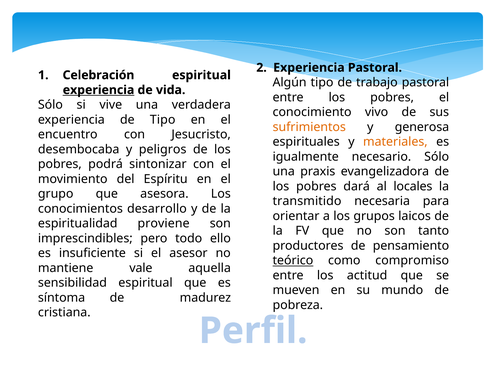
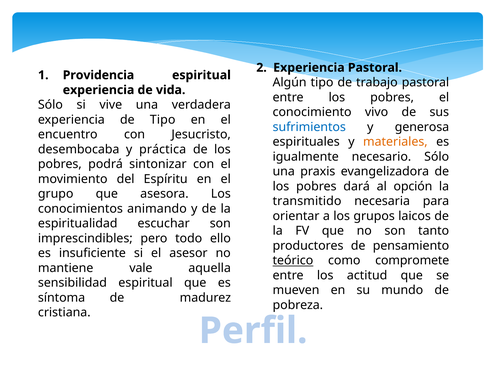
Celebración: Celebración -> Providencia
experiencia at (99, 90) underline: present -> none
sufrimientos colour: orange -> blue
peligros: peligros -> práctica
locales: locales -> opción
desarrollo: desarrollo -> animando
proviene: proviene -> escuchar
compromiso: compromiso -> compromete
